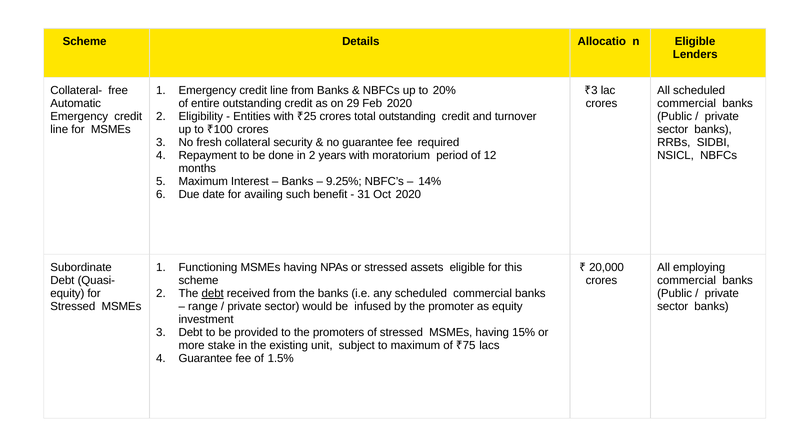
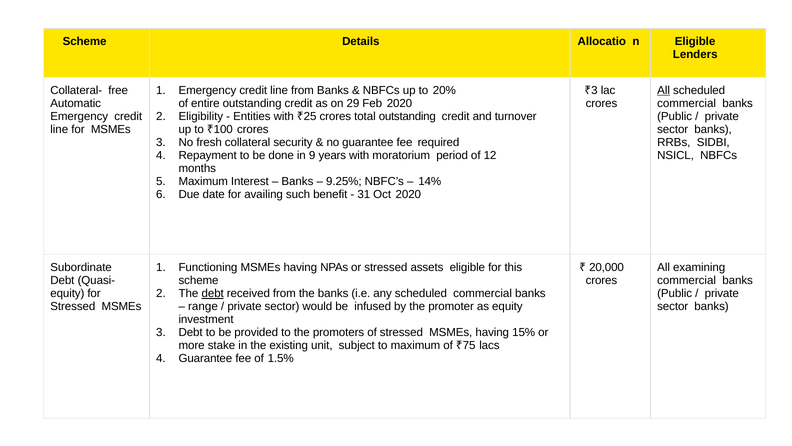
All at (664, 90) underline: none -> present
in 2: 2 -> 9
employing: employing -> examining
